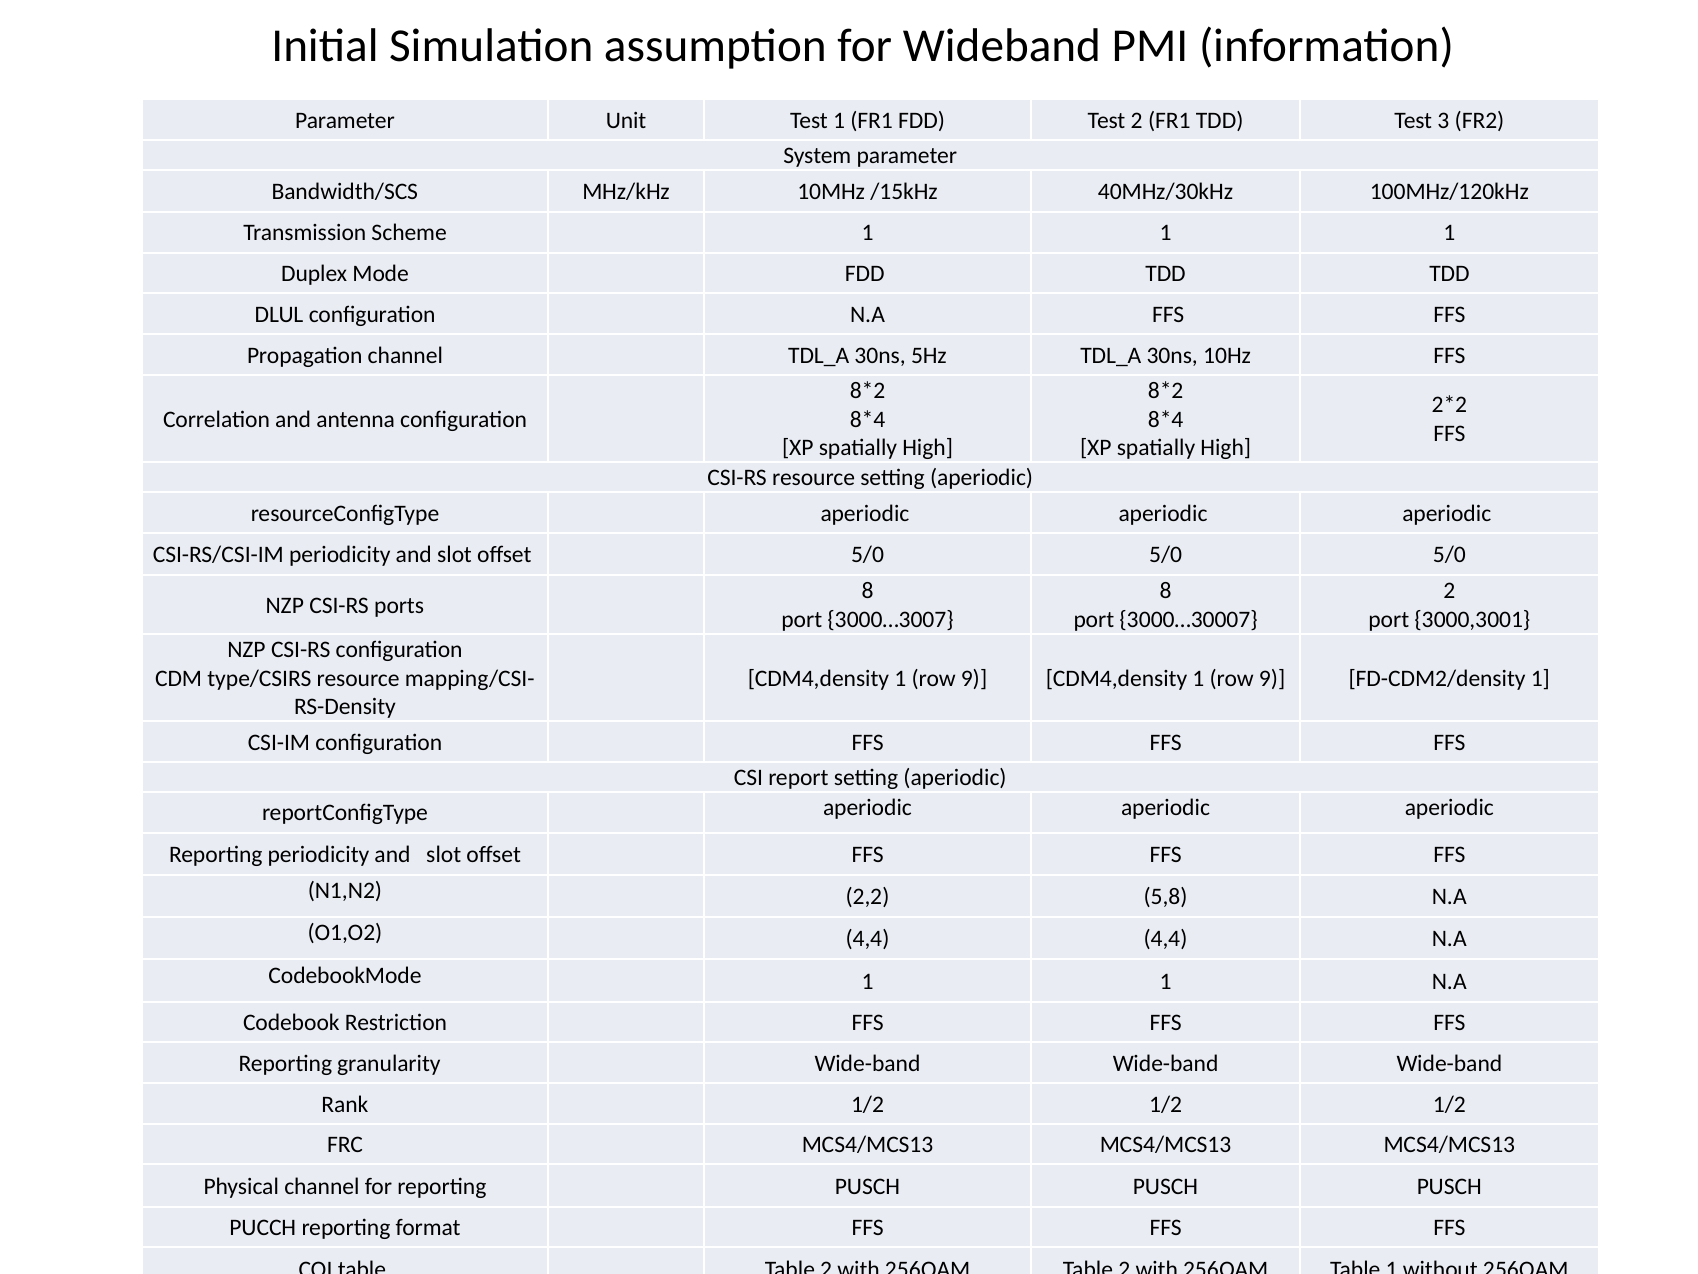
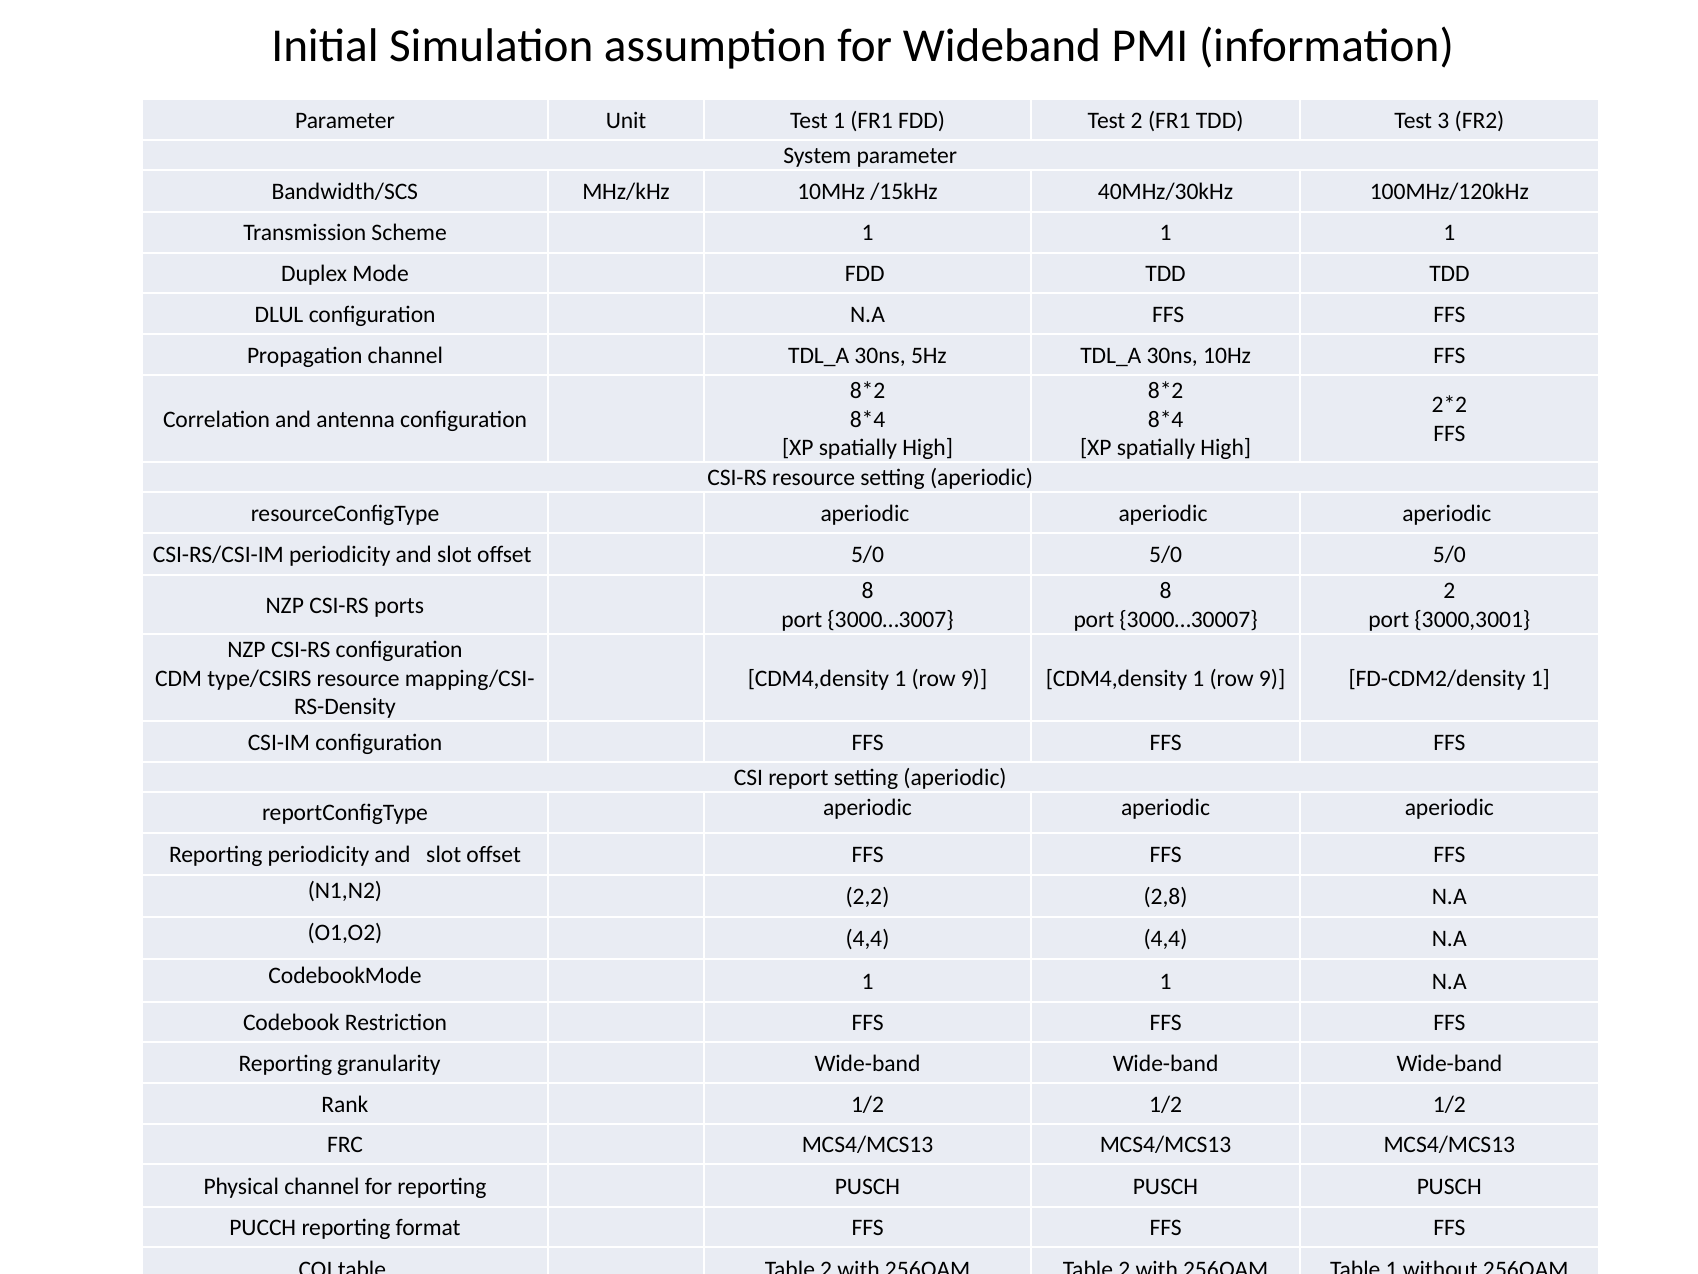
5,8: 5,8 -> 2,8
